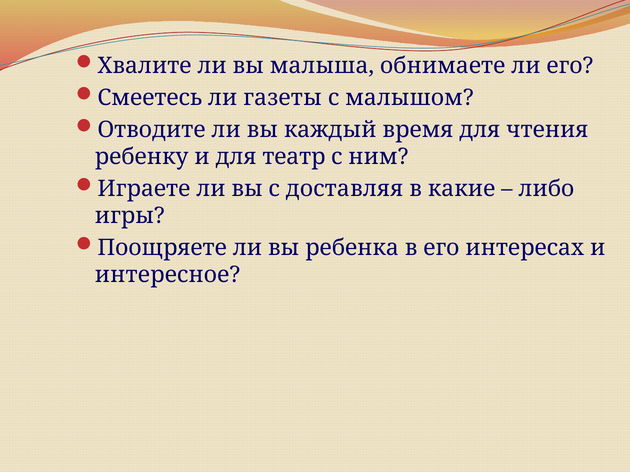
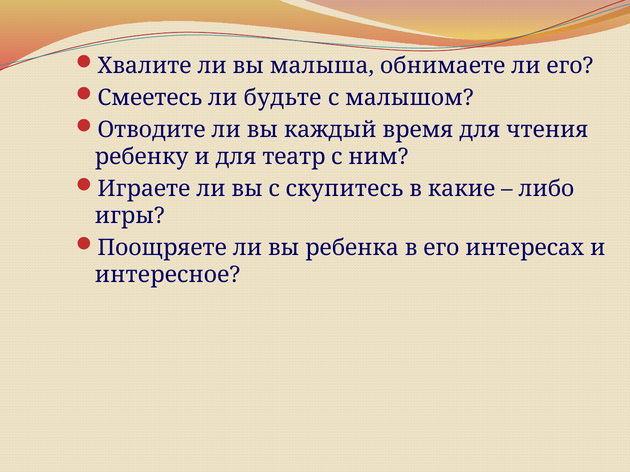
газеты: газеты -> будьте
доставляя: доставляя -> скупитесь
